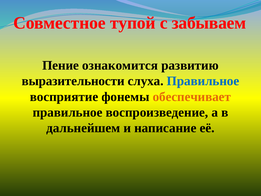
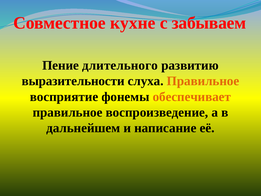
тупой: тупой -> кухне
ознакомится: ознакомится -> длительного
Правильное at (203, 81) colour: blue -> orange
